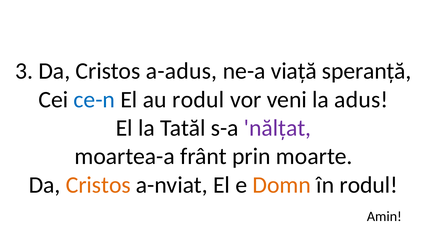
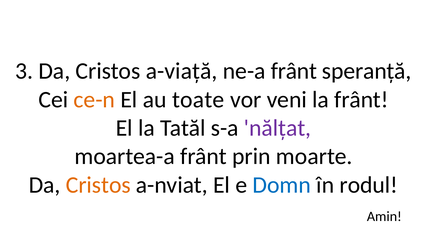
a-adus: a-adus -> a-viață
ne-a viață: viață -> frânt
ce-n colour: blue -> orange
au rodul: rodul -> toate
la adus: adus -> frânt
Domn colour: orange -> blue
